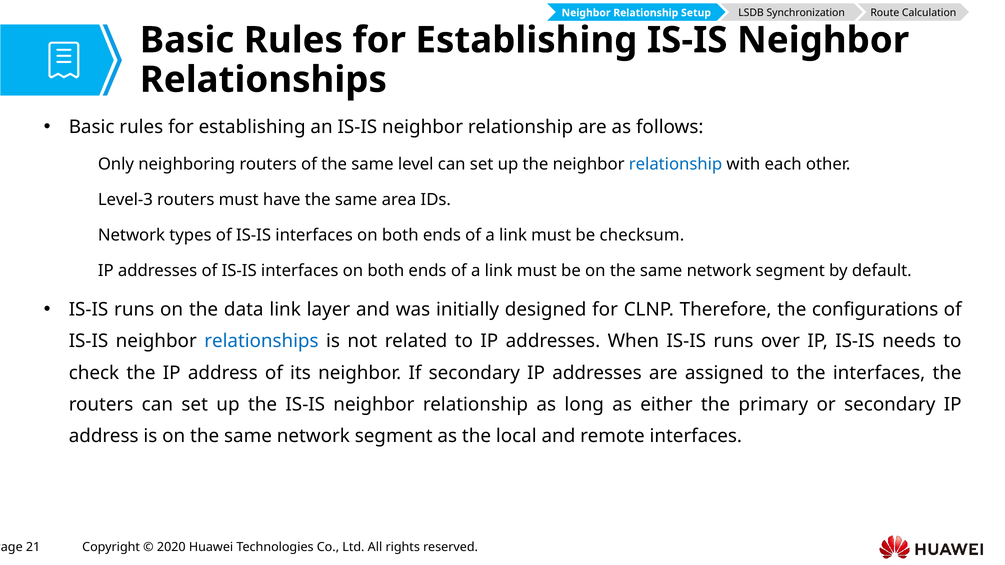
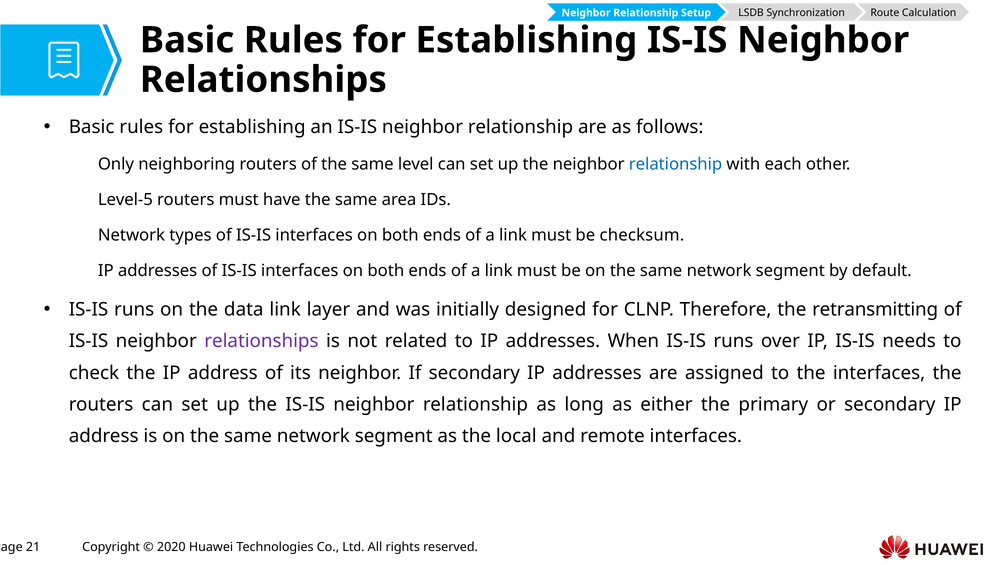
Level-3: Level-3 -> Level-5
configurations: configurations -> retransmitting
relationships at (261, 341) colour: blue -> purple
